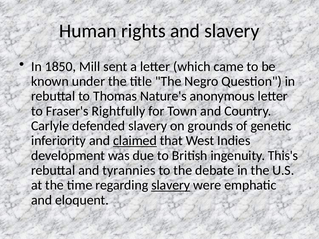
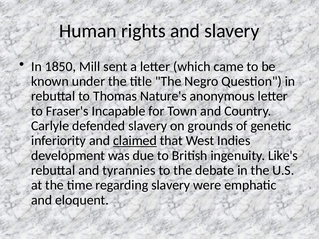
Rightfully: Rightfully -> Incapable
This's: This's -> Like's
slavery at (171, 185) underline: present -> none
